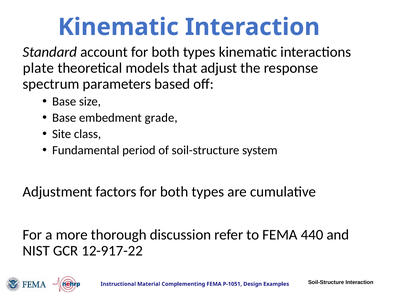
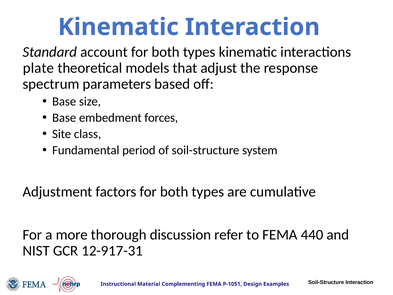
grade: grade -> forces
12-917-22: 12-917-22 -> 12-917-31
